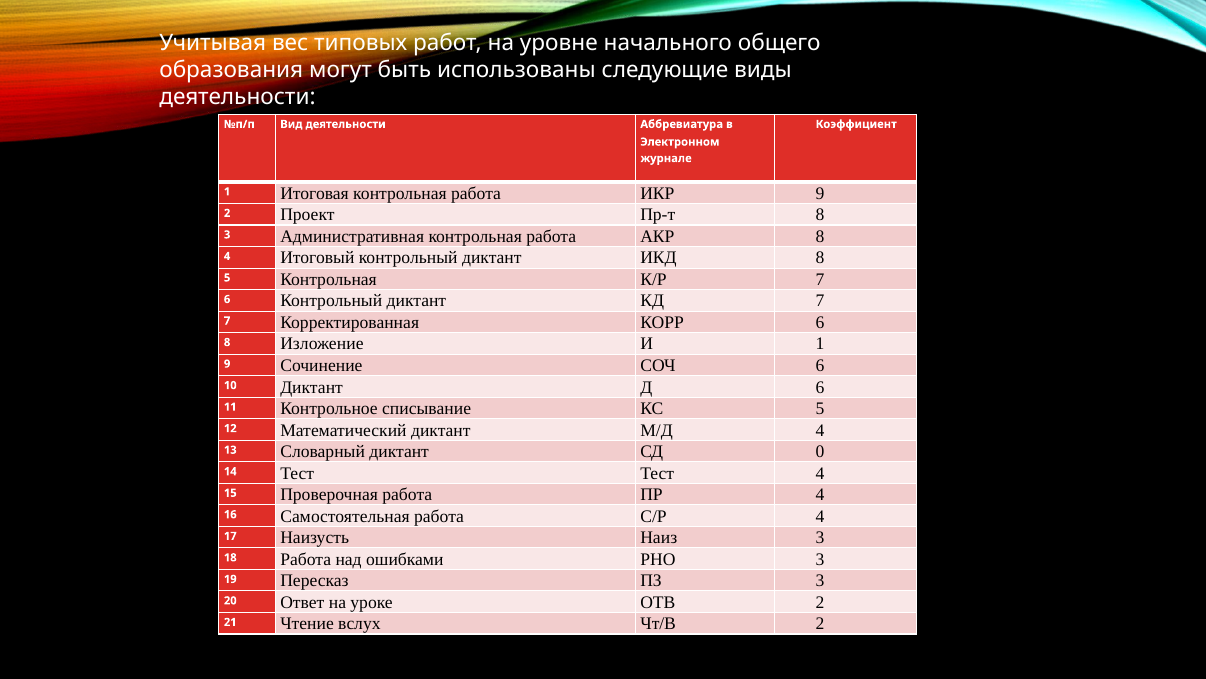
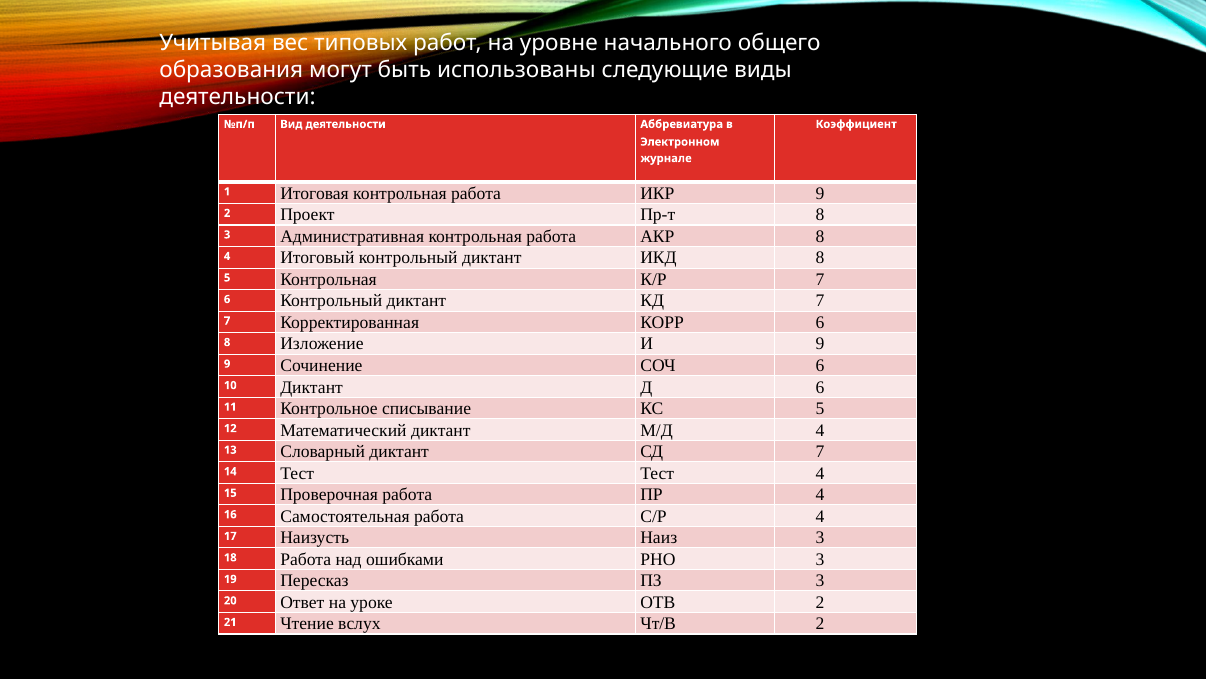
И 1: 1 -> 9
СД 0: 0 -> 7
